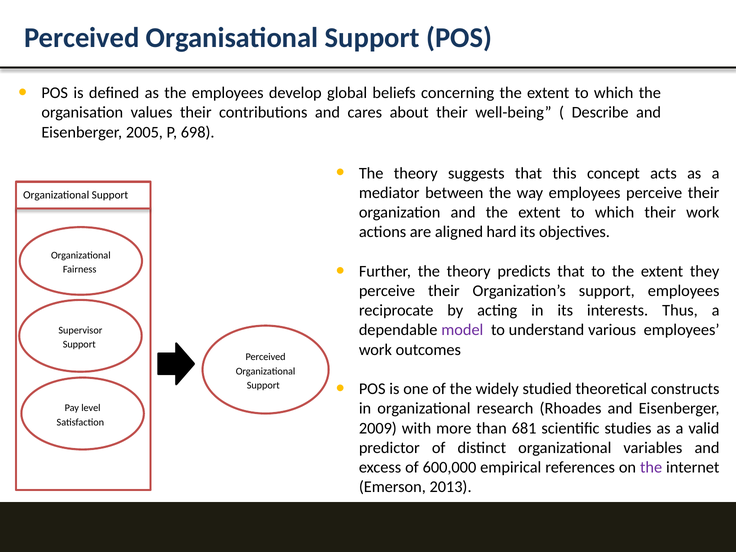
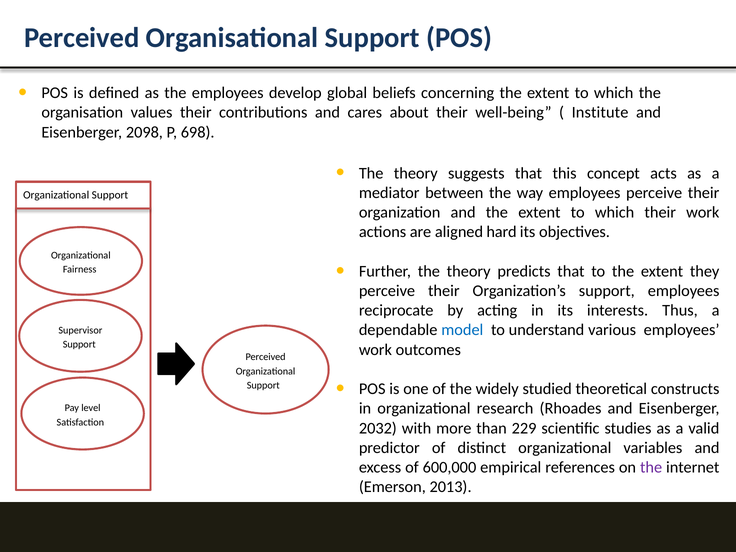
Describe: Describe -> Institute
2005: 2005 -> 2098
model colour: purple -> blue
2009: 2009 -> 2032
681: 681 -> 229
